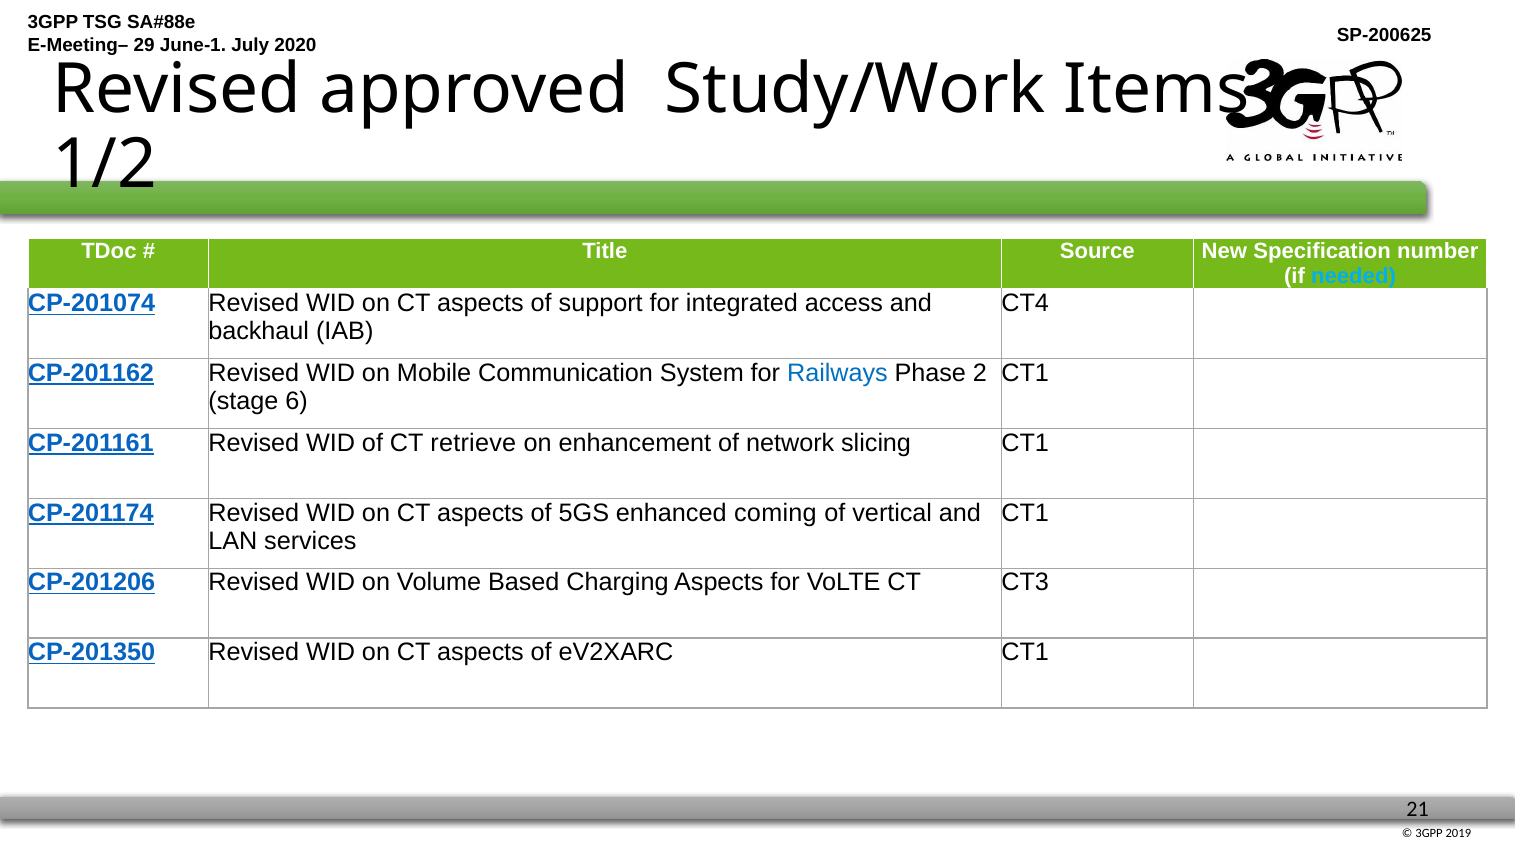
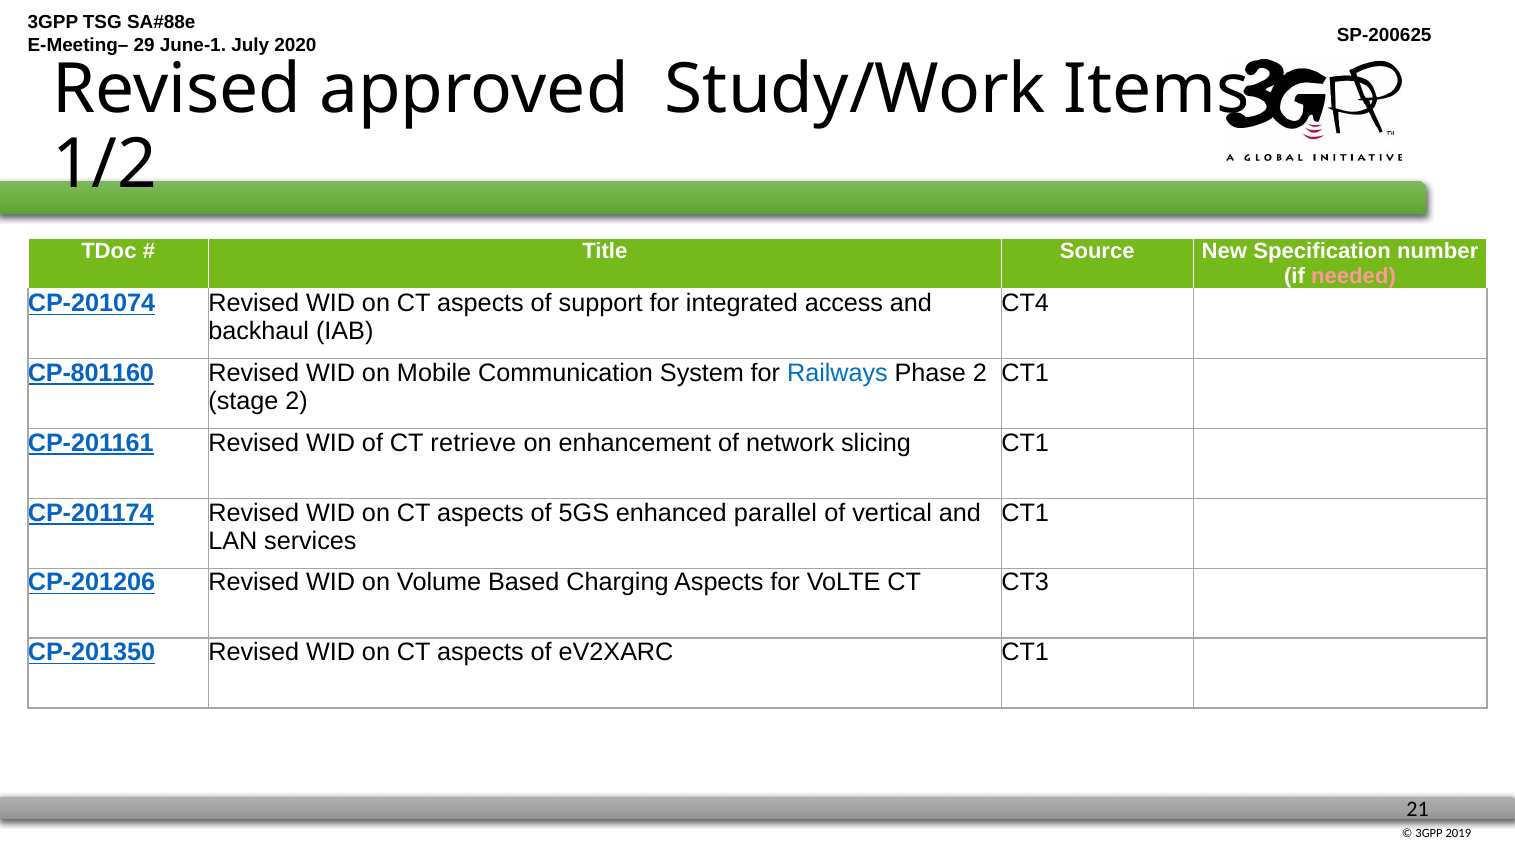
needed colour: light blue -> pink
CP-201162: CP-201162 -> CP-801160
stage 6: 6 -> 2
coming: coming -> parallel
